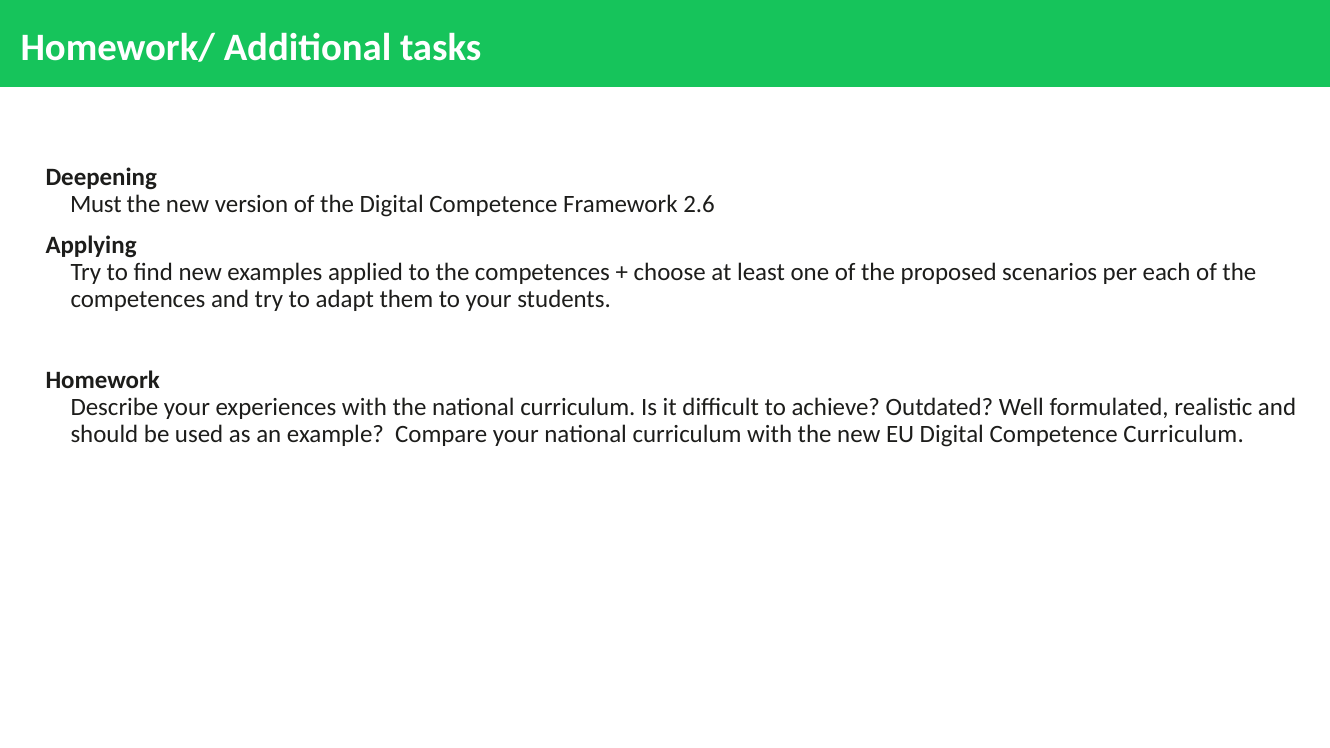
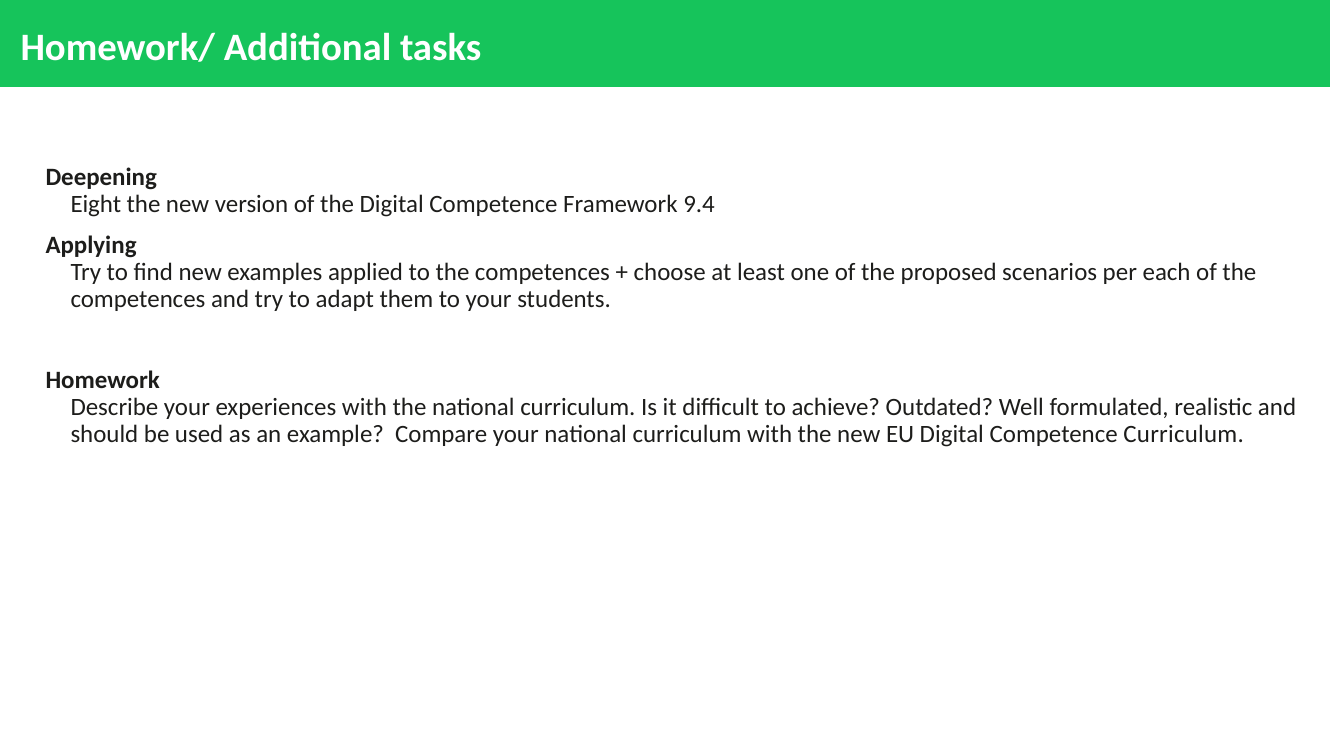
Must: Must -> Eight
2.6: 2.6 -> 9.4
